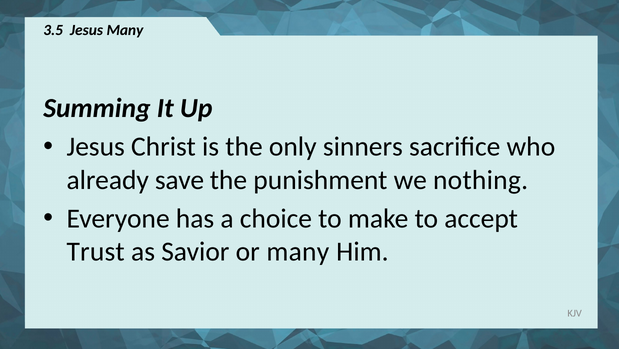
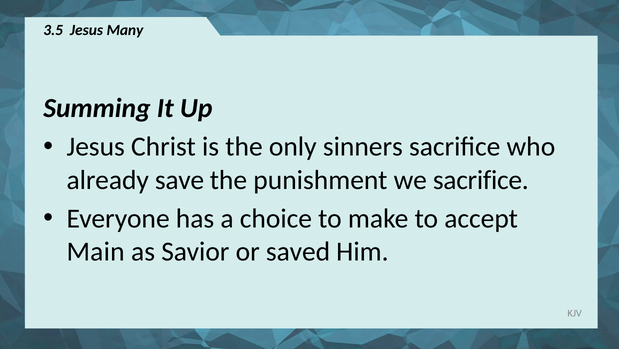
we nothing: nothing -> sacrifice
Trust: Trust -> Main
or many: many -> saved
